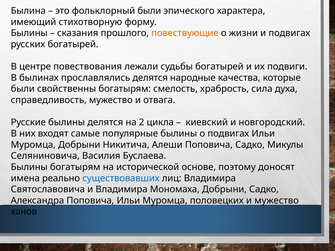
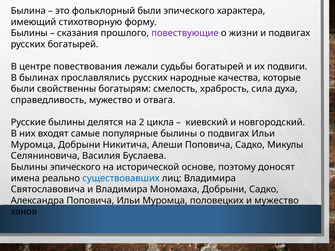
повествующие colour: orange -> purple
прославлялись делятся: делятся -> русских
Былины богатырям: богатырям -> эпического
